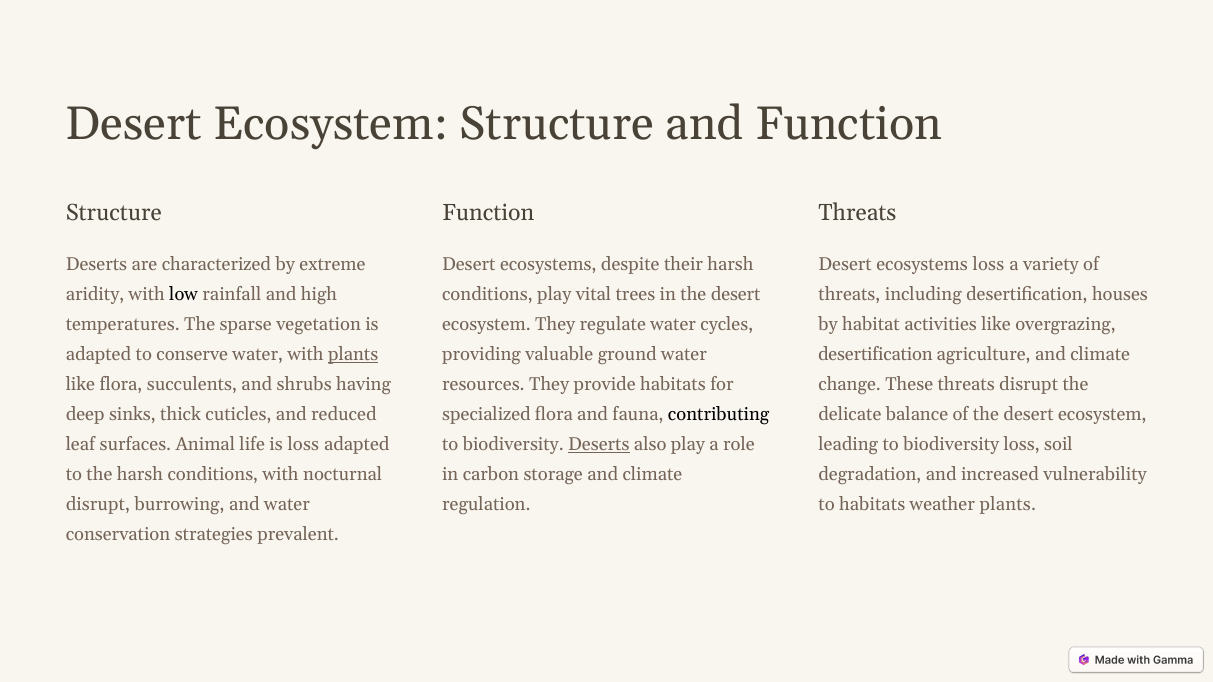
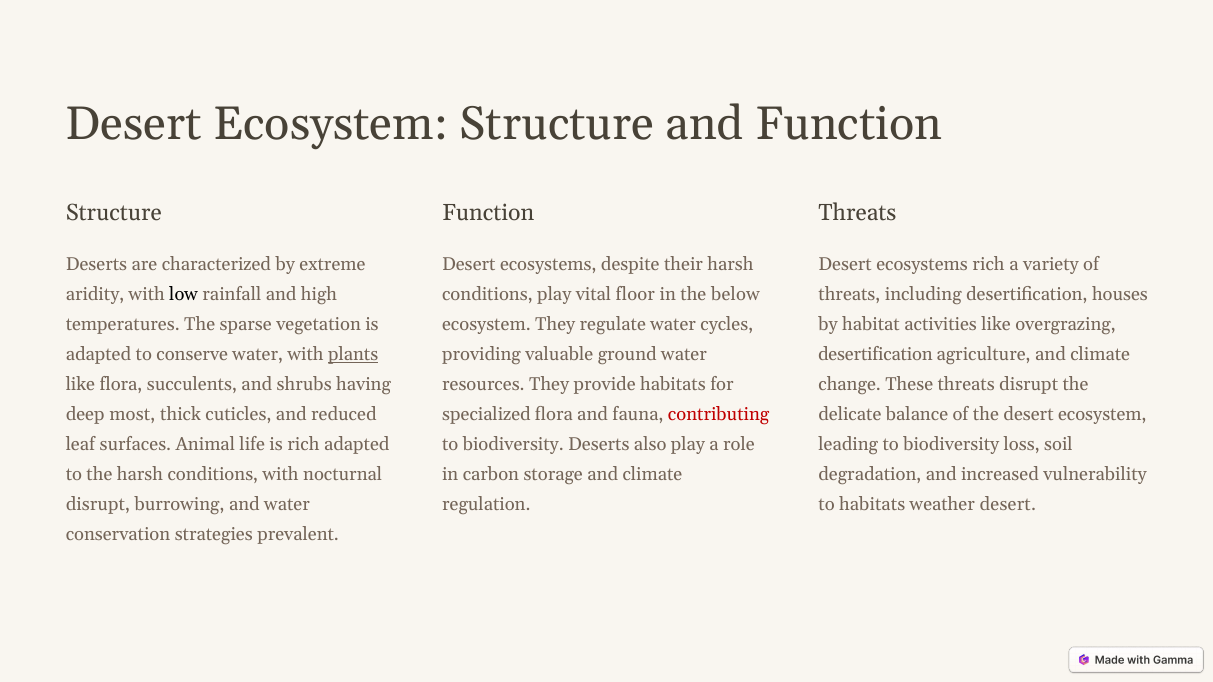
ecosystems loss: loss -> rich
trees: trees -> floor
in the desert: desert -> below
sinks: sinks -> most
contributing colour: black -> red
is loss: loss -> rich
Deserts at (599, 444) underline: present -> none
weather plants: plants -> desert
